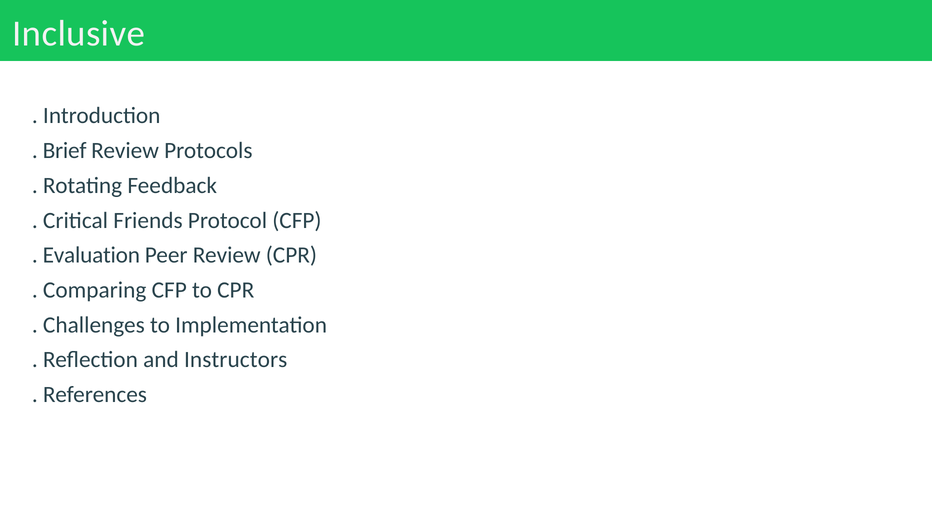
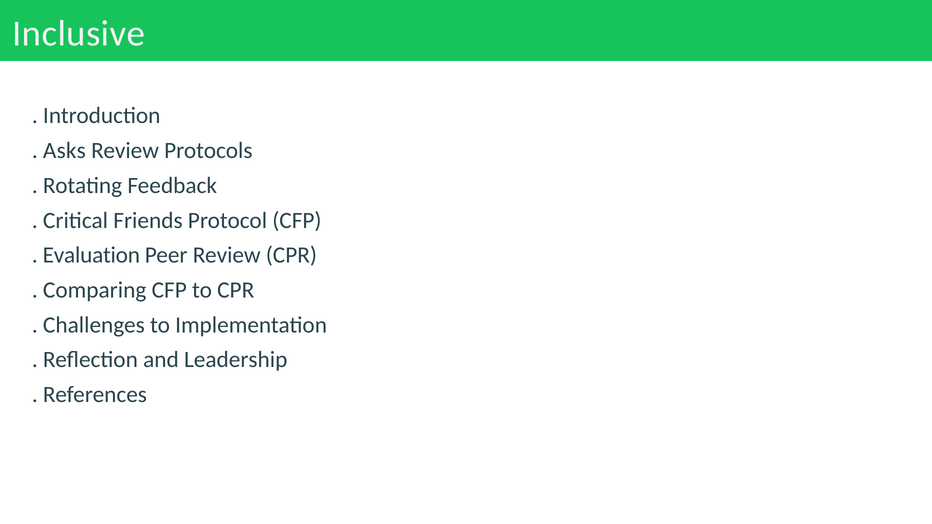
Brief: Brief -> Asks
Instructors: Instructors -> Leadership
